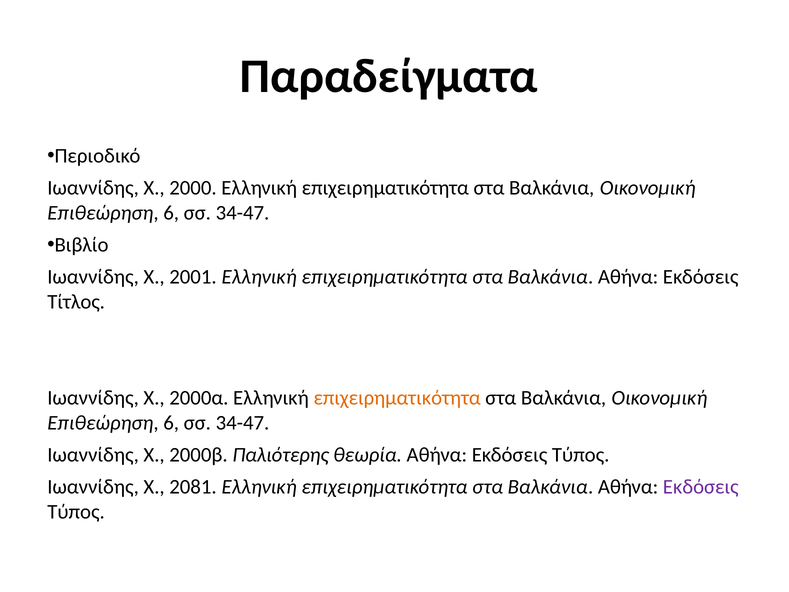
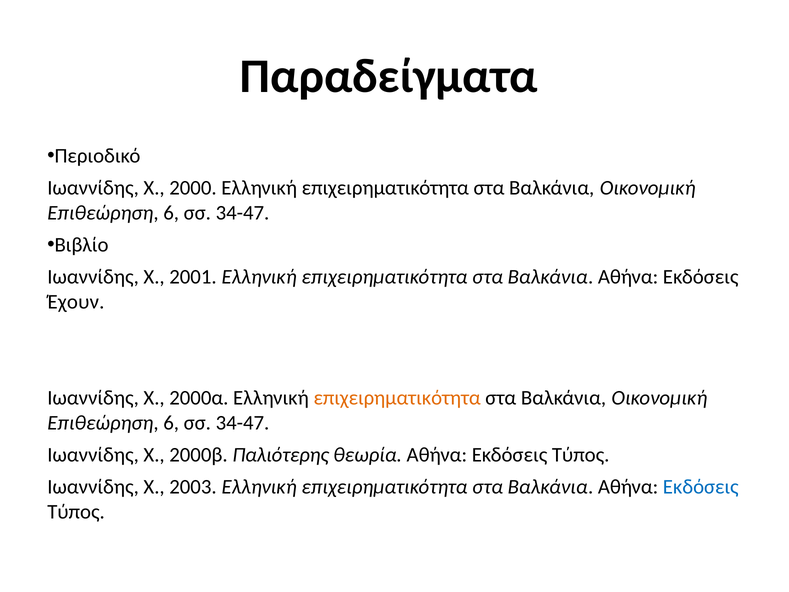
Τίτλος: Τίτλος -> Έχουν
2081: 2081 -> 2003
Εκδόσεις at (701, 487) colour: purple -> blue
